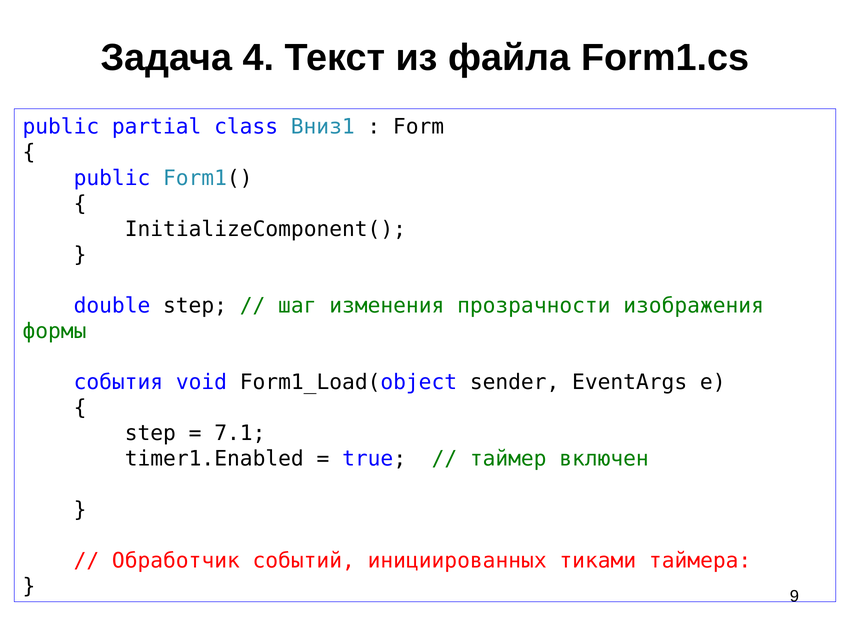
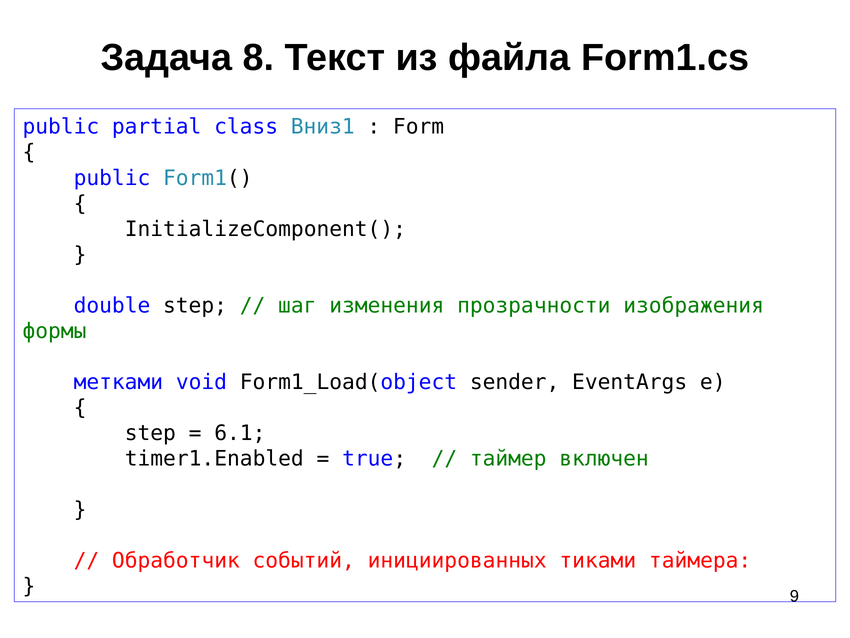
4: 4 -> 8
события: события -> метками
7.1: 7.1 -> 6.1
